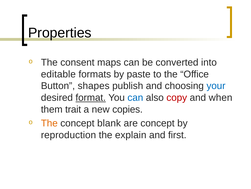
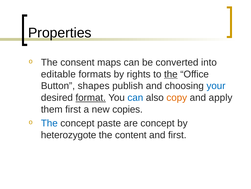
paste: paste -> rights
the at (171, 74) underline: none -> present
copy colour: red -> orange
when: when -> apply
them trait: trait -> first
The at (49, 123) colour: orange -> blue
blank: blank -> paste
reproduction: reproduction -> heterozygote
explain: explain -> content
